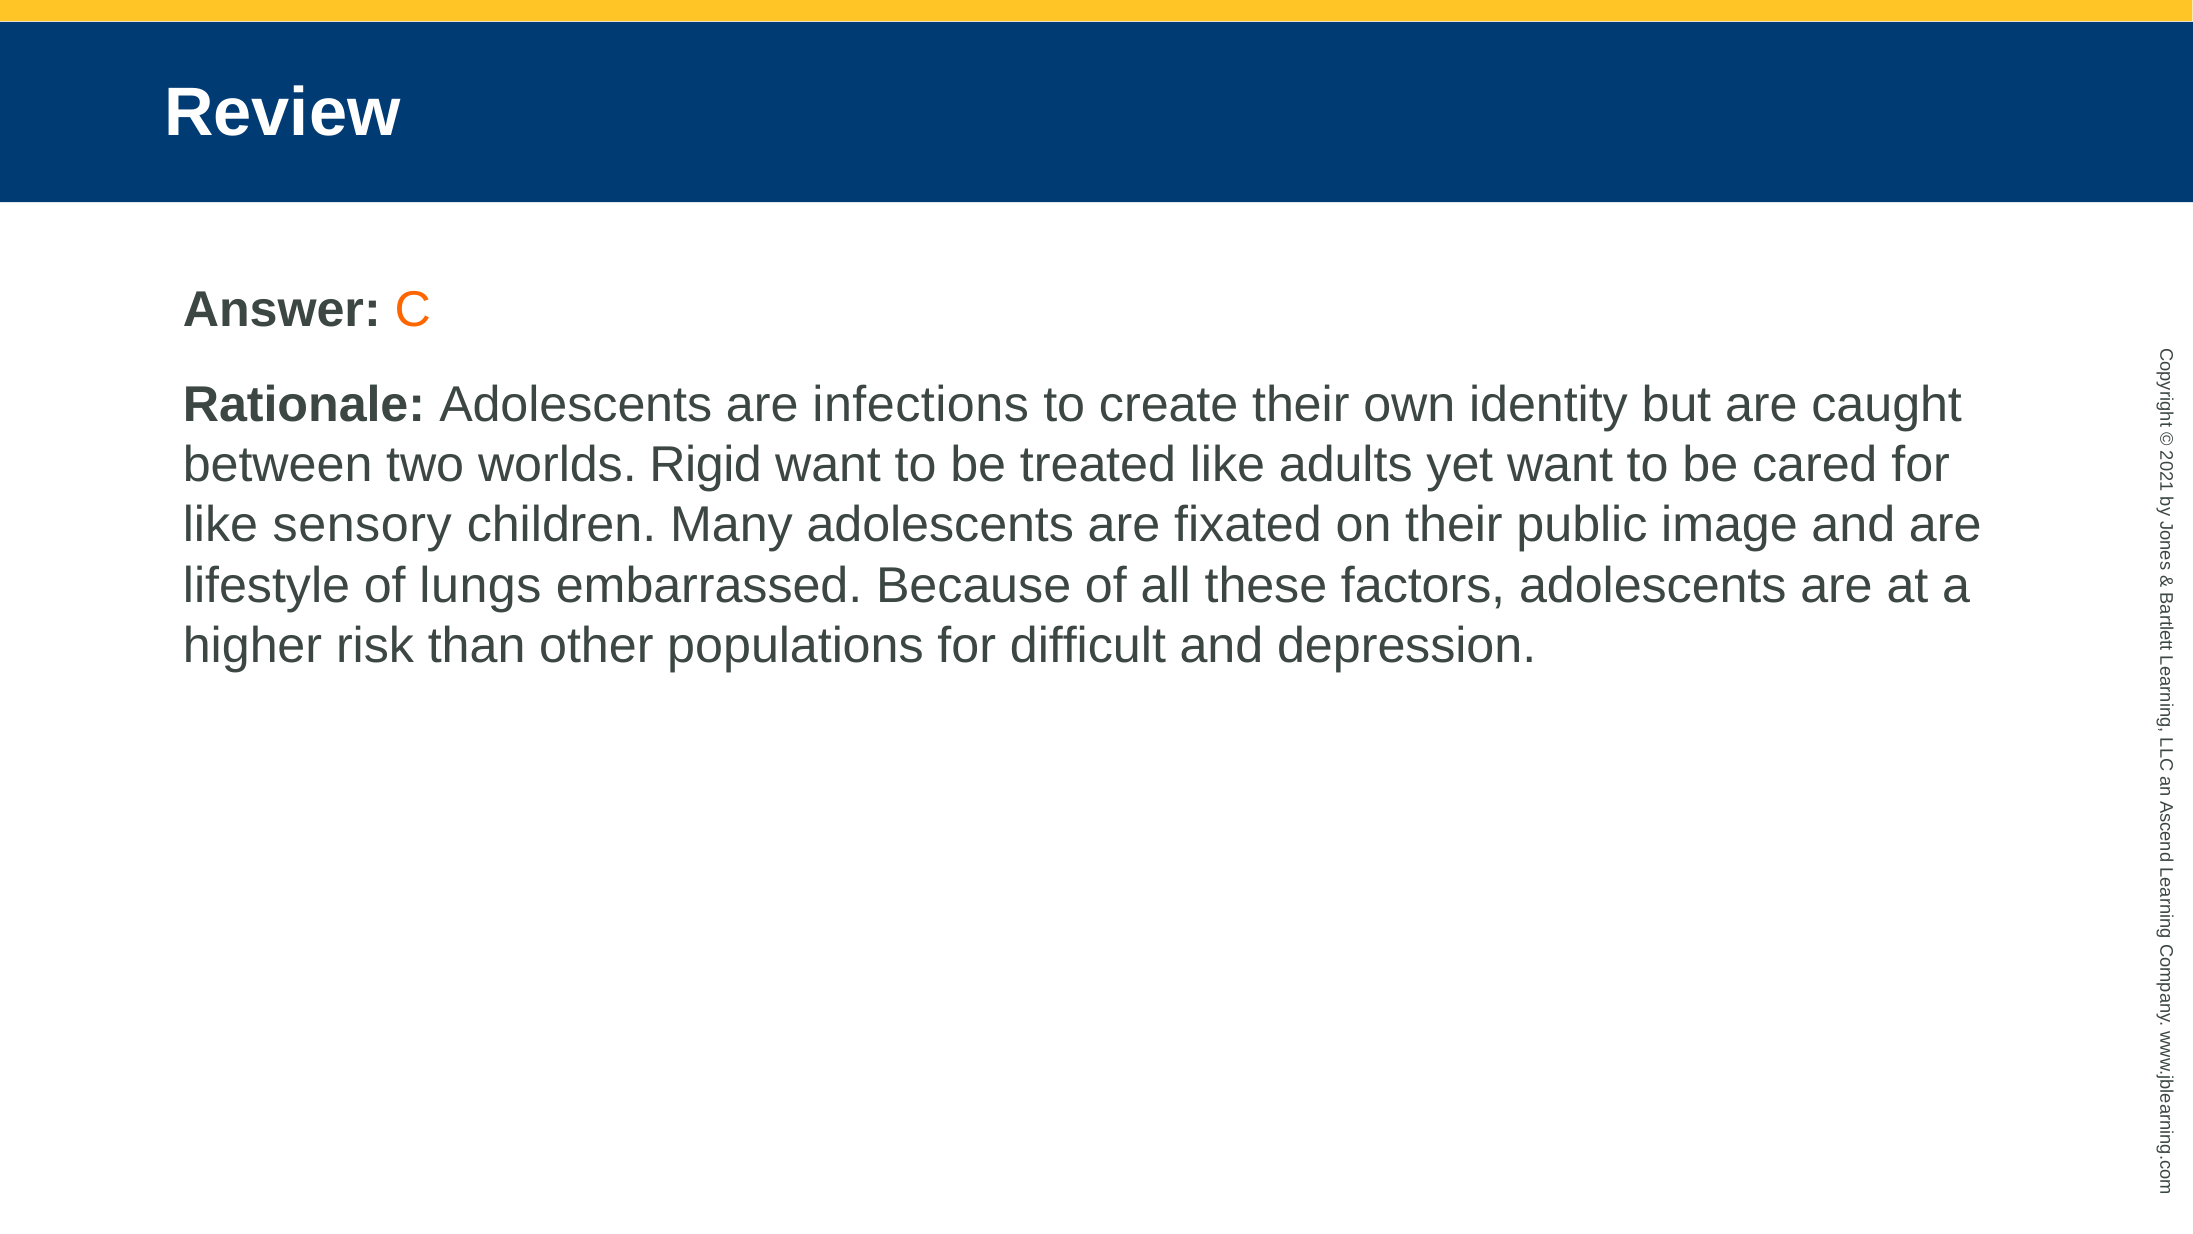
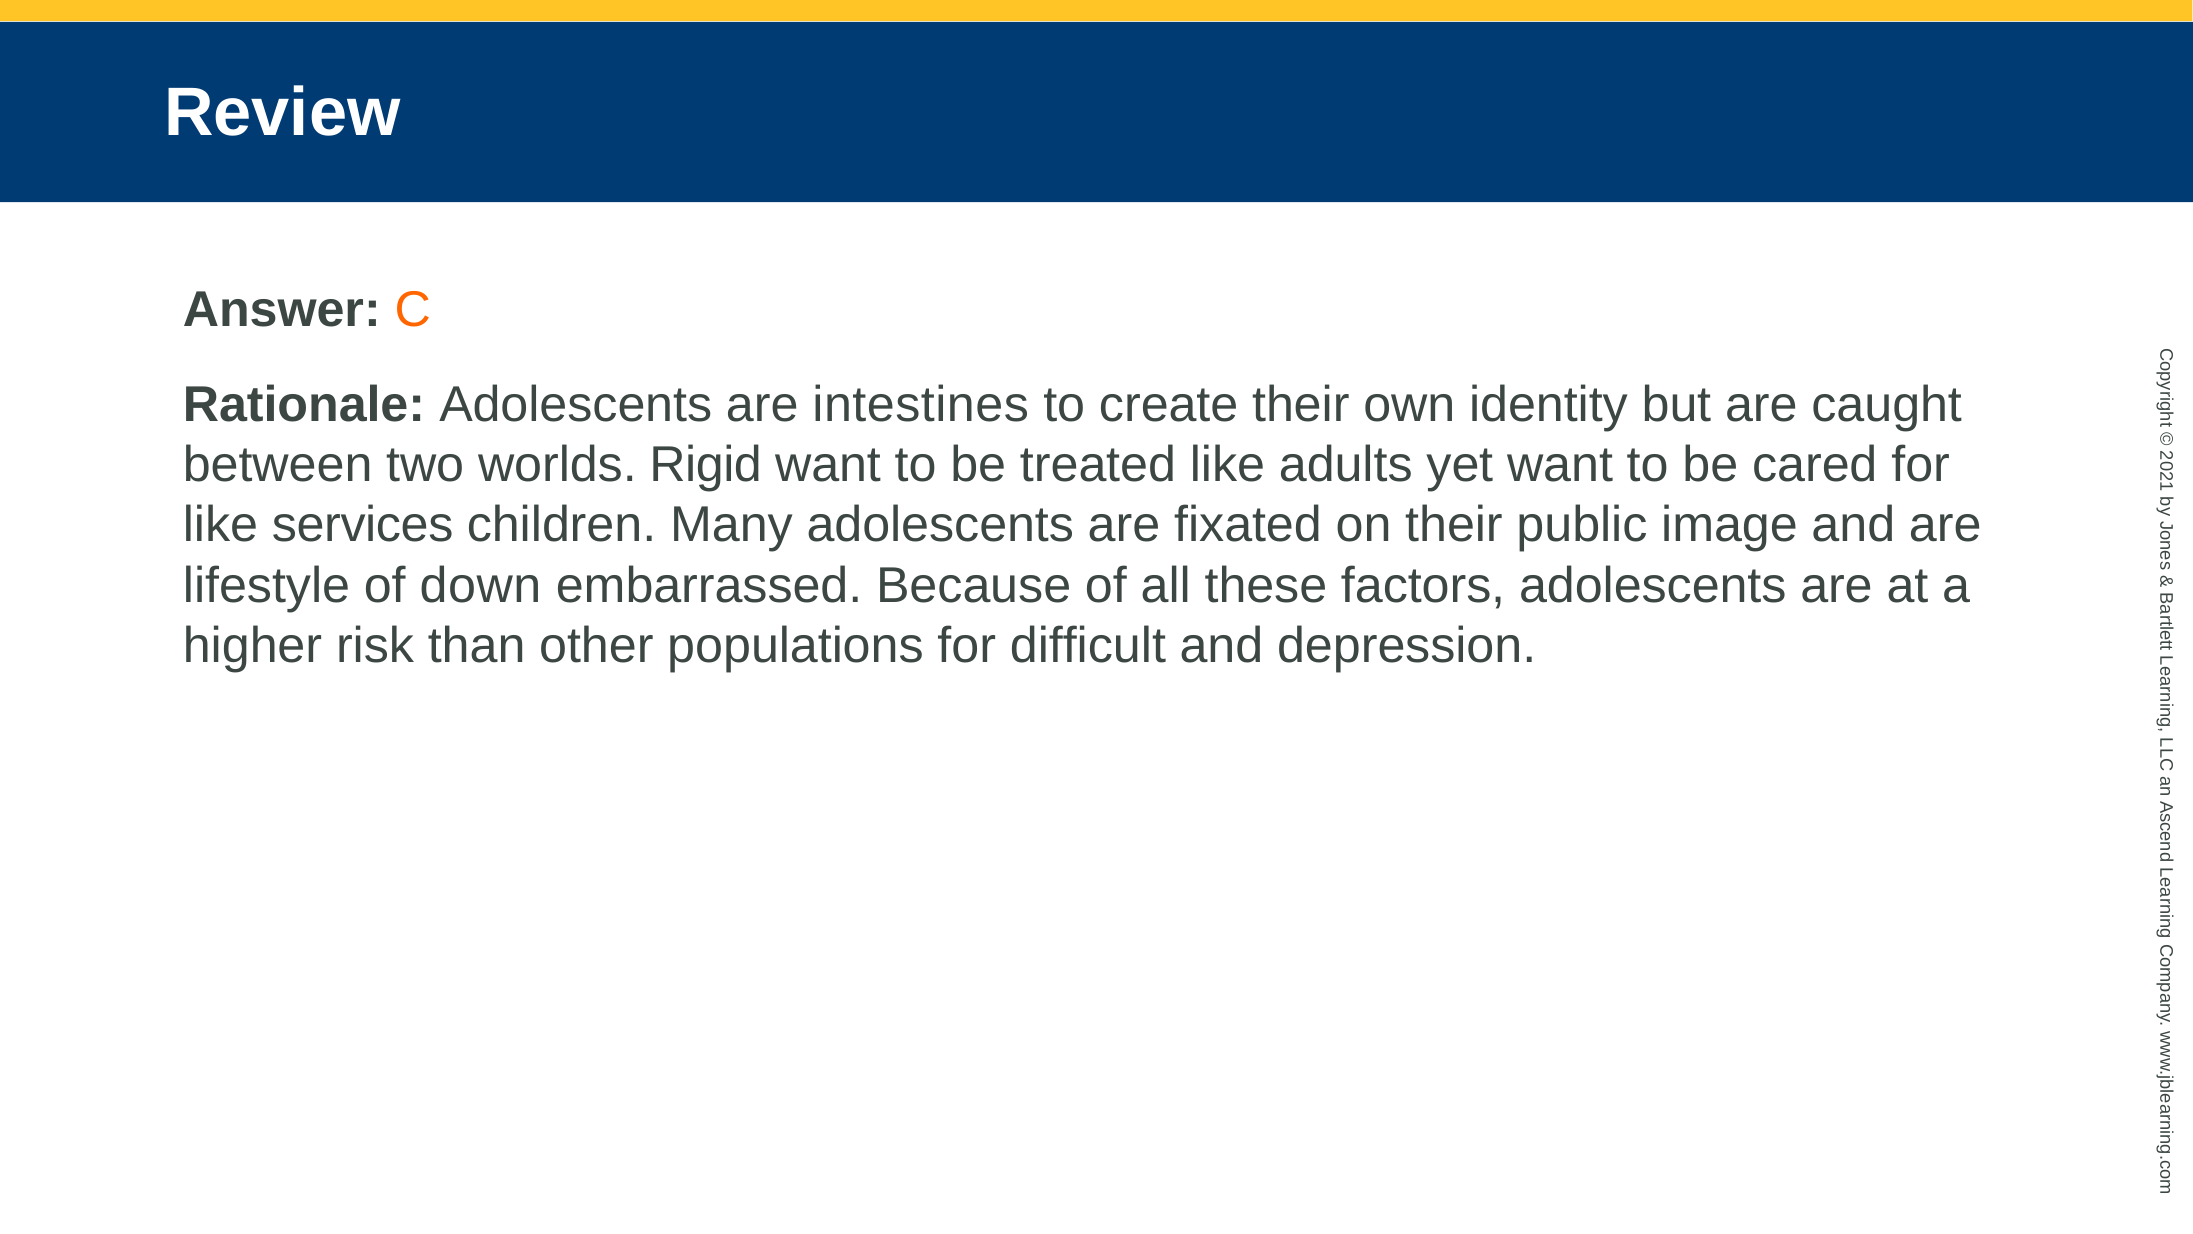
infections: infections -> intestines
sensory: sensory -> services
lungs: lungs -> down
